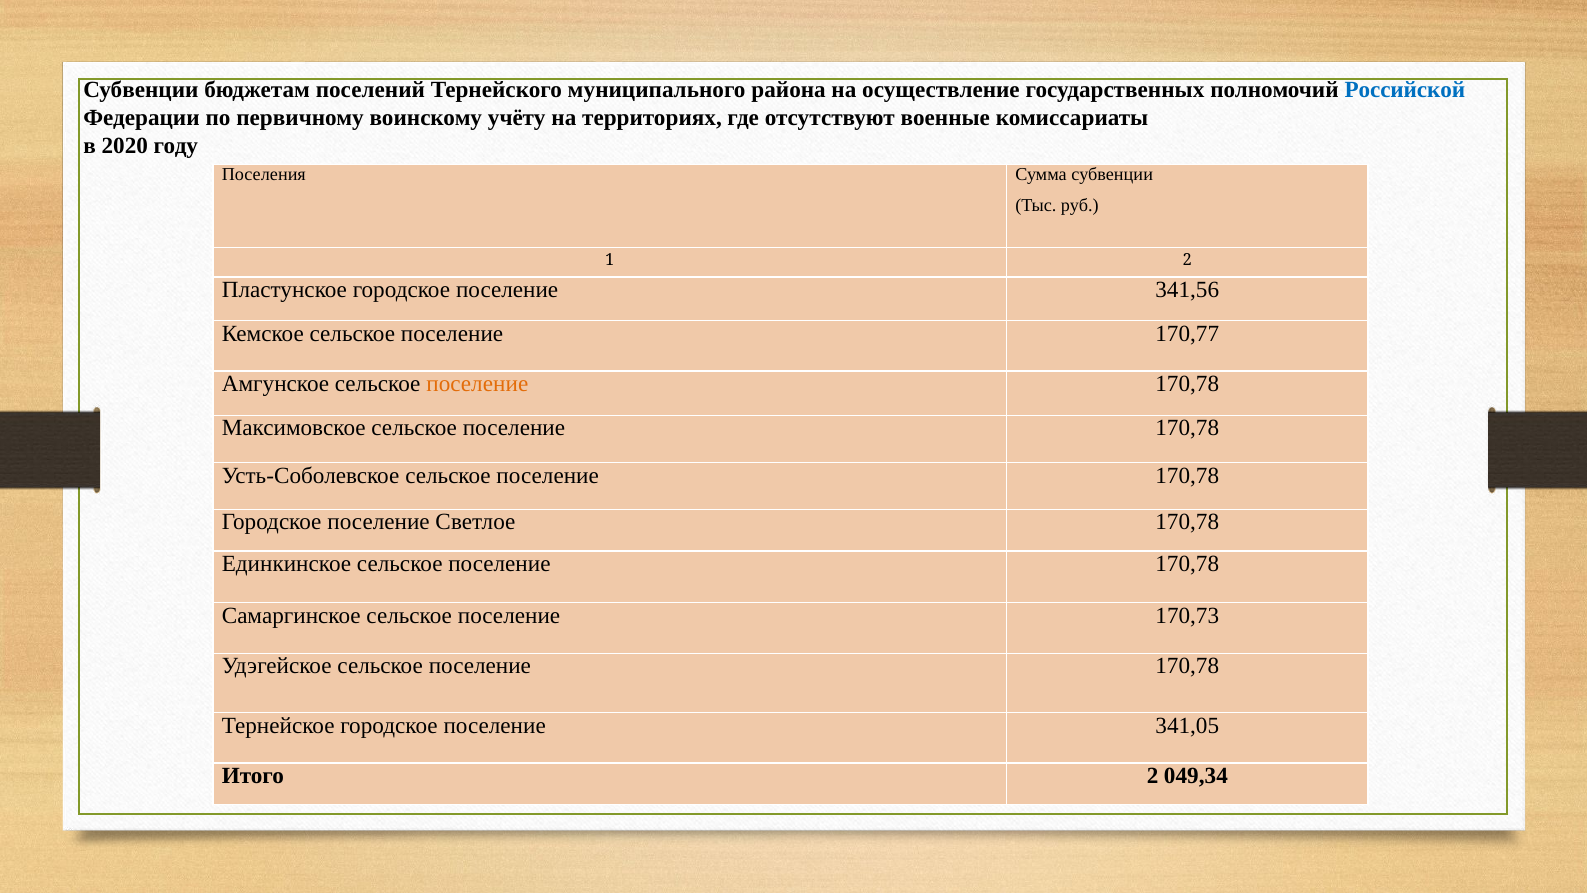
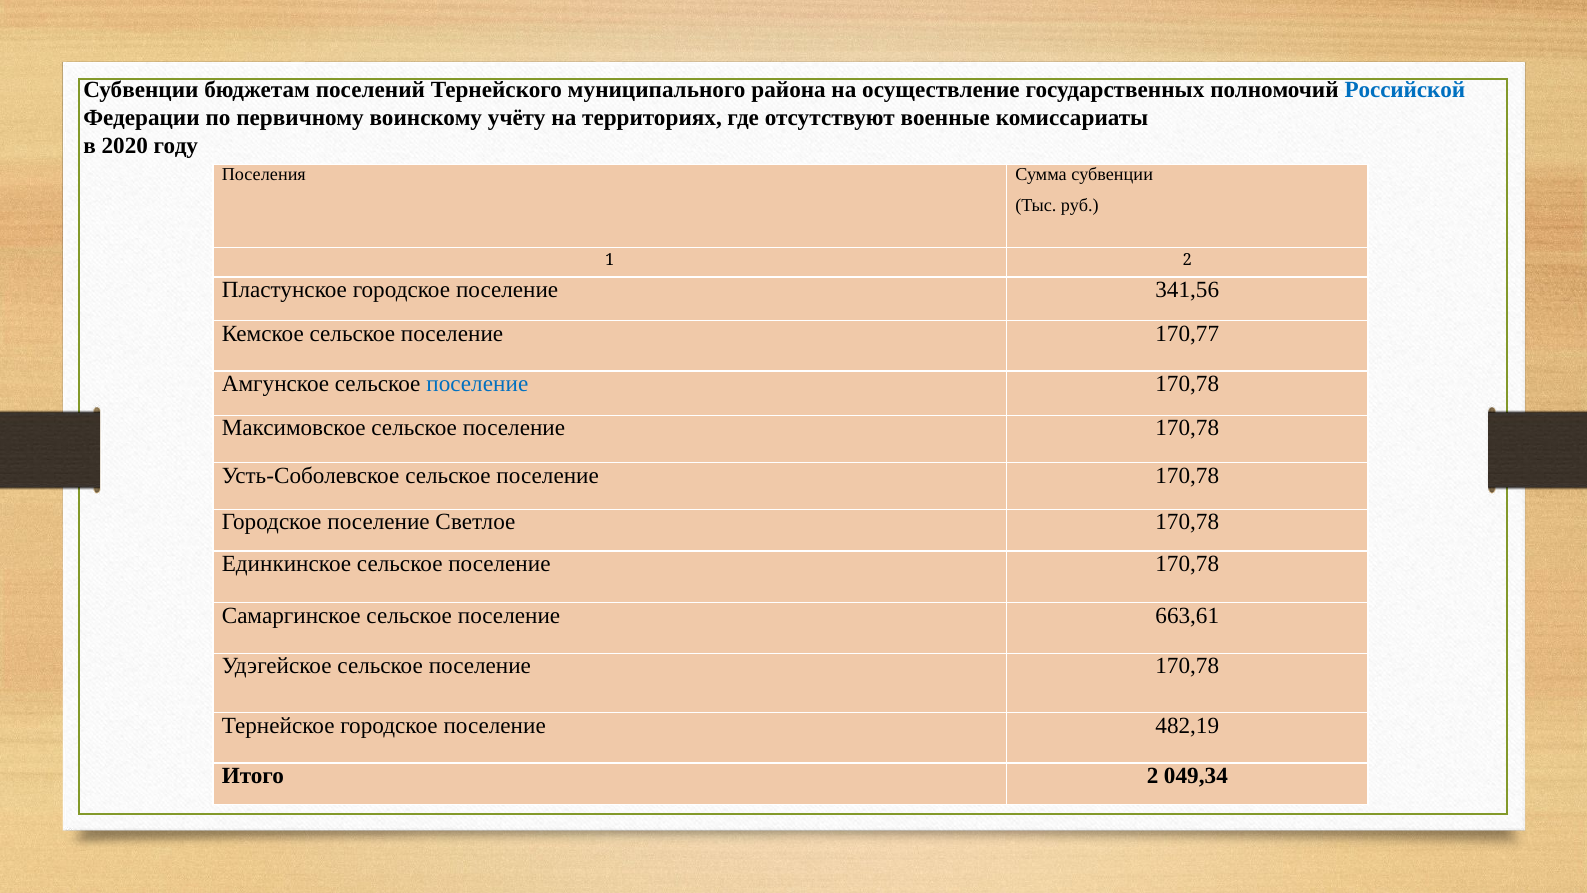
поселение at (477, 384) colour: orange -> blue
170,73: 170,73 -> 663,61
341,05: 341,05 -> 482,19
